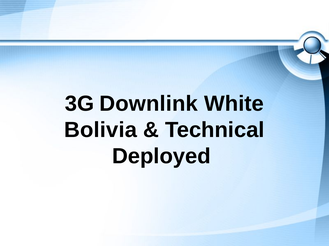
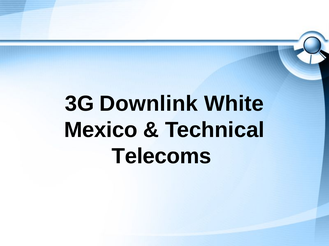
Bolivia: Bolivia -> Mexico
Deployed: Deployed -> Telecoms
